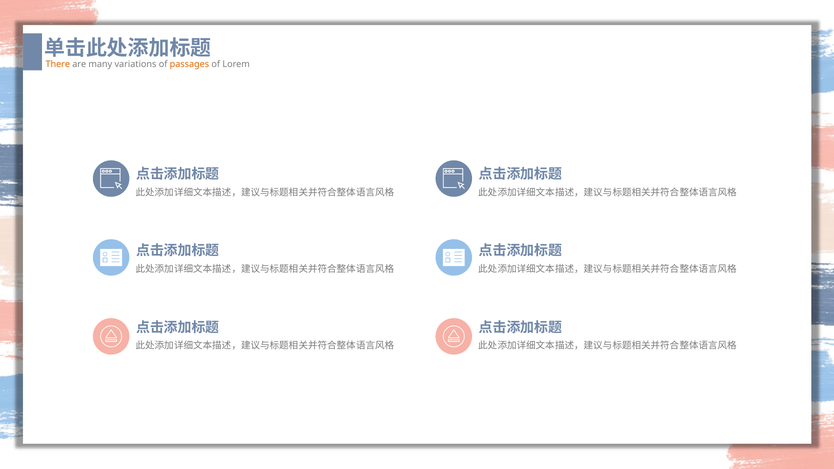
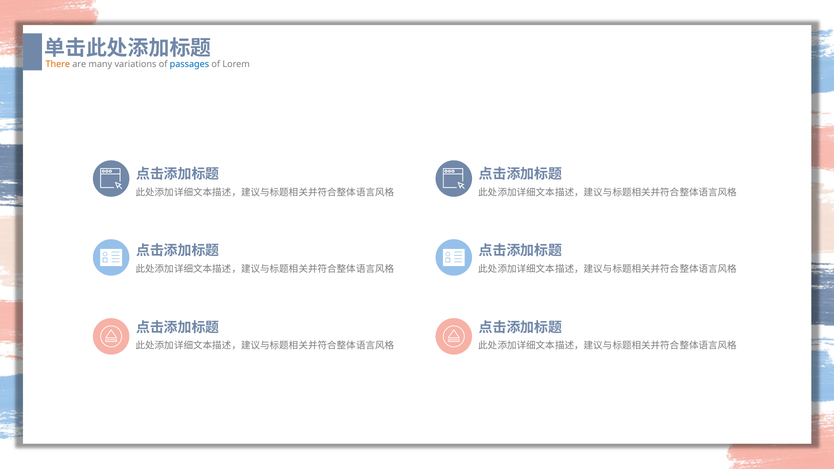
passages colour: orange -> blue
